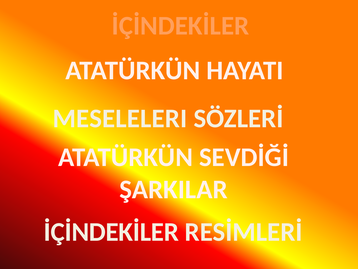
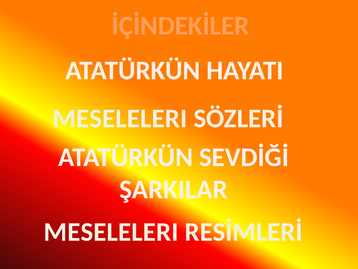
İÇİNDEKİLER at (111, 232): İÇİNDEKİLER -> MESELELERI
